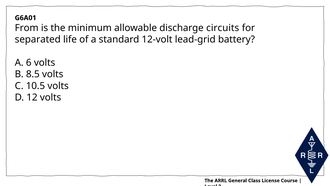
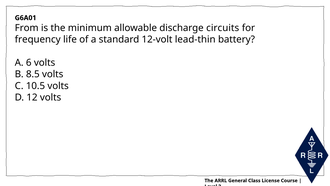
separated: separated -> frequency
lead-grid: lead-grid -> lead-thin
